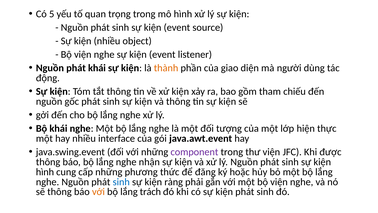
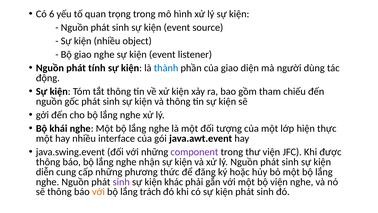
5: 5 -> 6
viện at (83, 54): viện -> giao
phát khái: khái -> tính
thành colour: orange -> blue
hình at (45, 172): hình -> diễn
sinh at (121, 182) colour: blue -> purple
ràng: ràng -> khác
